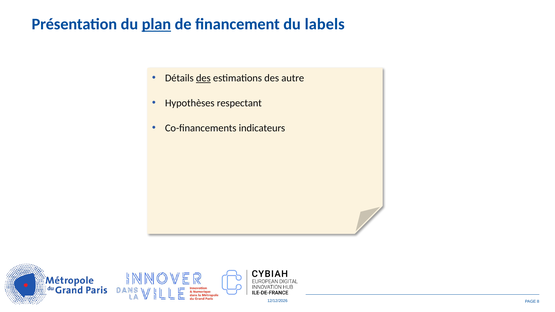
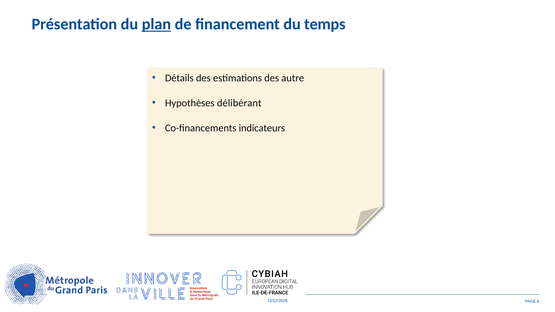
labels: labels -> temps
des at (203, 78) underline: present -> none
respectant: respectant -> délibérant
